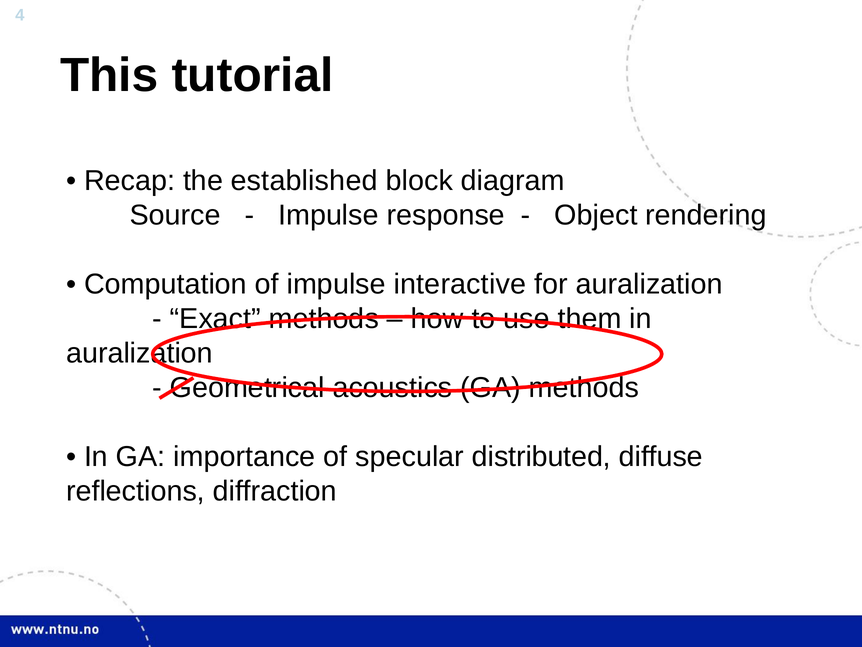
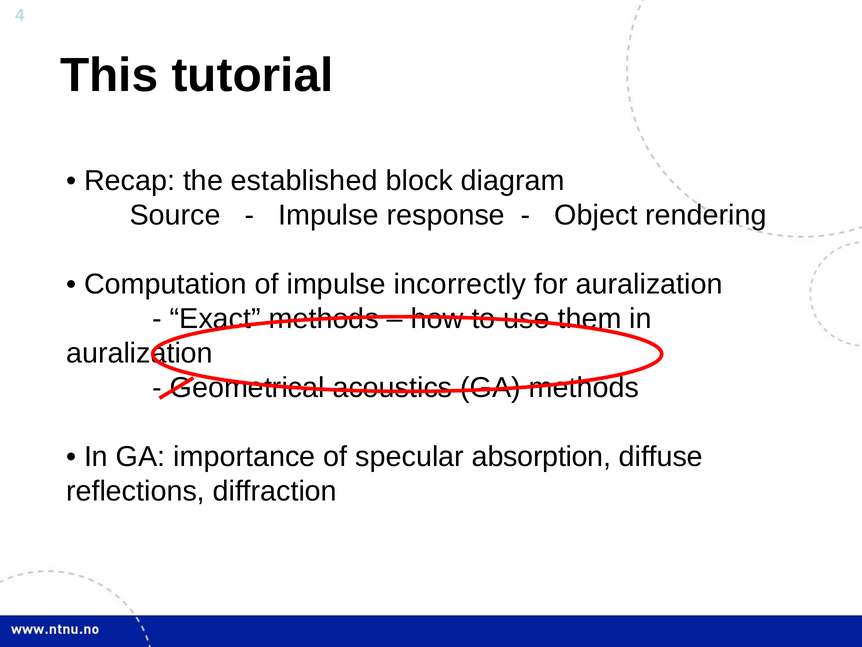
interactive: interactive -> incorrectly
distributed: distributed -> absorption
